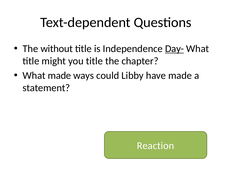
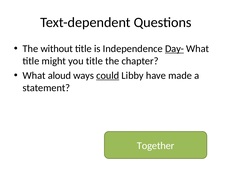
What made: made -> aloud
could underline: none -> present
Reaction: Reaction -> Together
